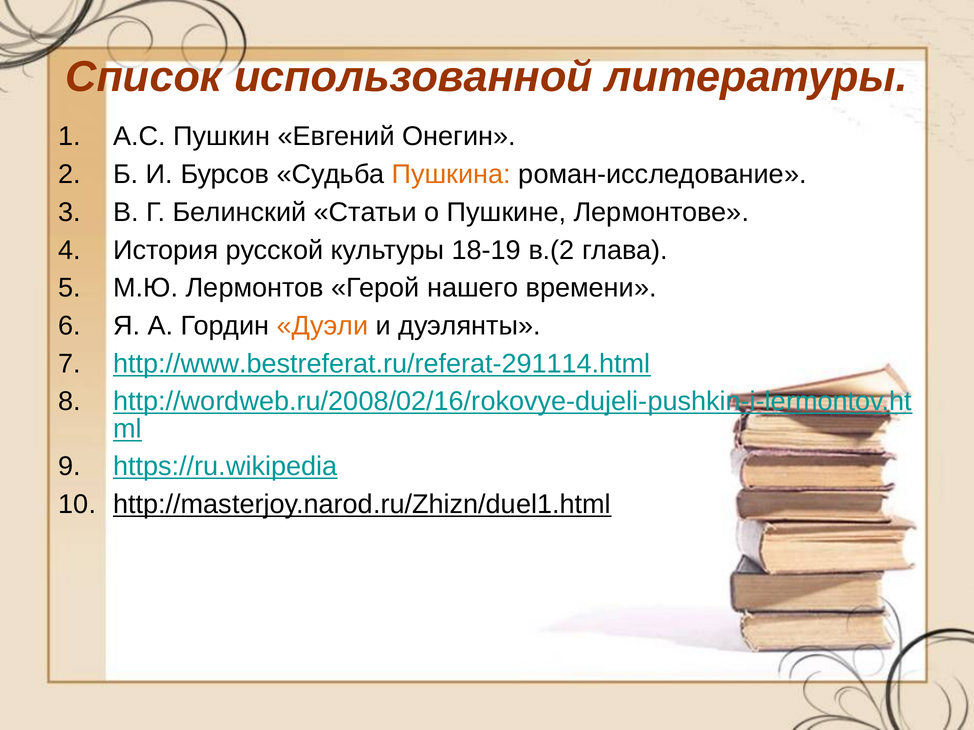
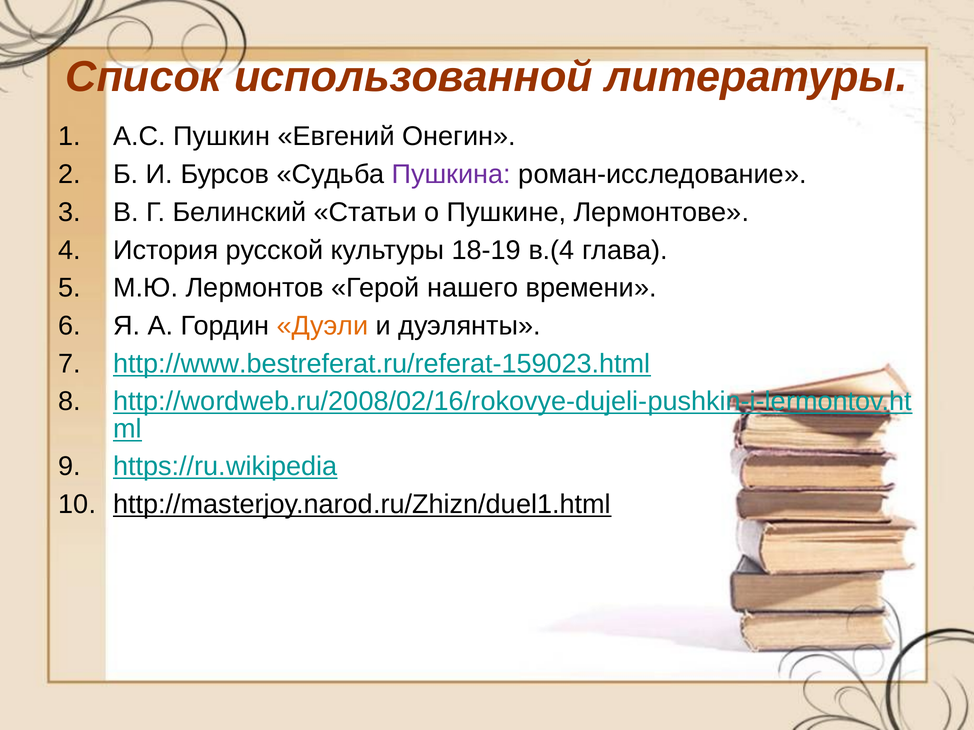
Пушкина colour: orange -> purple
в.(2: в.(2 -> в.(4
http://www.bestreferat.ru/referat-291114.html: http://www.bestreferat.ru/referat-291114.html -> http://www.bestreferat.ru/referat-159023.html
